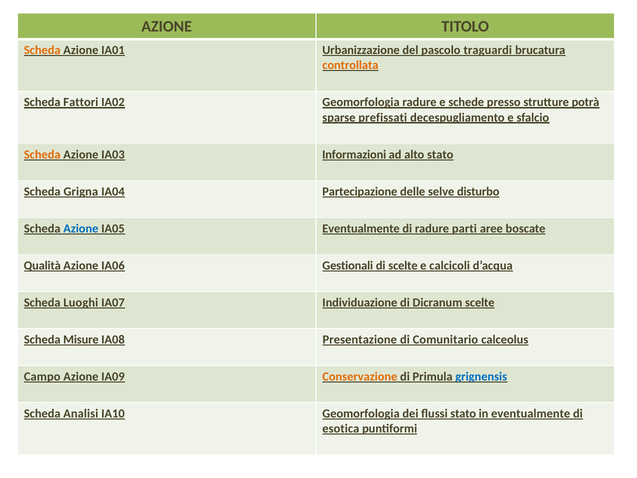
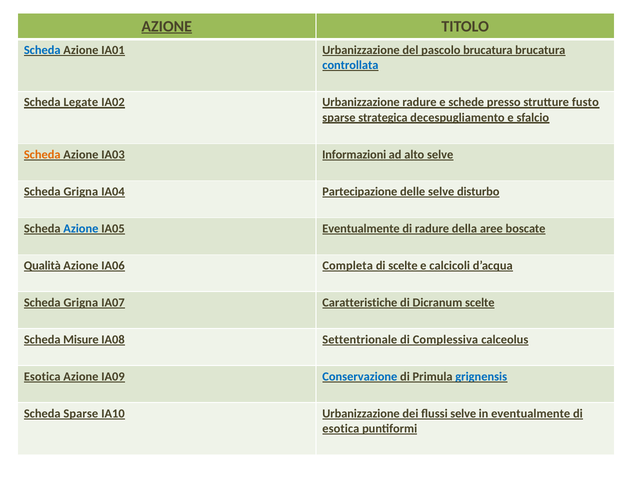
AZIONE at (167, 26) underline: none -> present
Scheda at (42, 50) colour: orange -> blue
pascolo traguardi: traguardi -> brucatura
controllata colour: orange -> blue
Fattori: Fattori -> Legate
IA02 Geomorfologia: Geomorfologia -> Urbanizzazione
potrà: potrà -> fusto
prefissati: prefissati -> strategica
alto stato: stato -> selve
parti: parti -> della
Gestionali: Gestionali -> Completa
Luoghi at (81, 302): Luoghi -> Grigna
Individuazione: Individuazione -> Caratteristiche
Presentazione: Presentazione -> Settentrionale
Comunitario: Comunitario -> Complessiva
Campo at (42, 376): Campo -> Esotica
Conservazione colour: orange -> blue
Scheda Analisi: Analisi -> Sparse
IA10 Geomorfologia: Geomorfologia -> Urbanizzazione
flussi stato: stato -> selve
